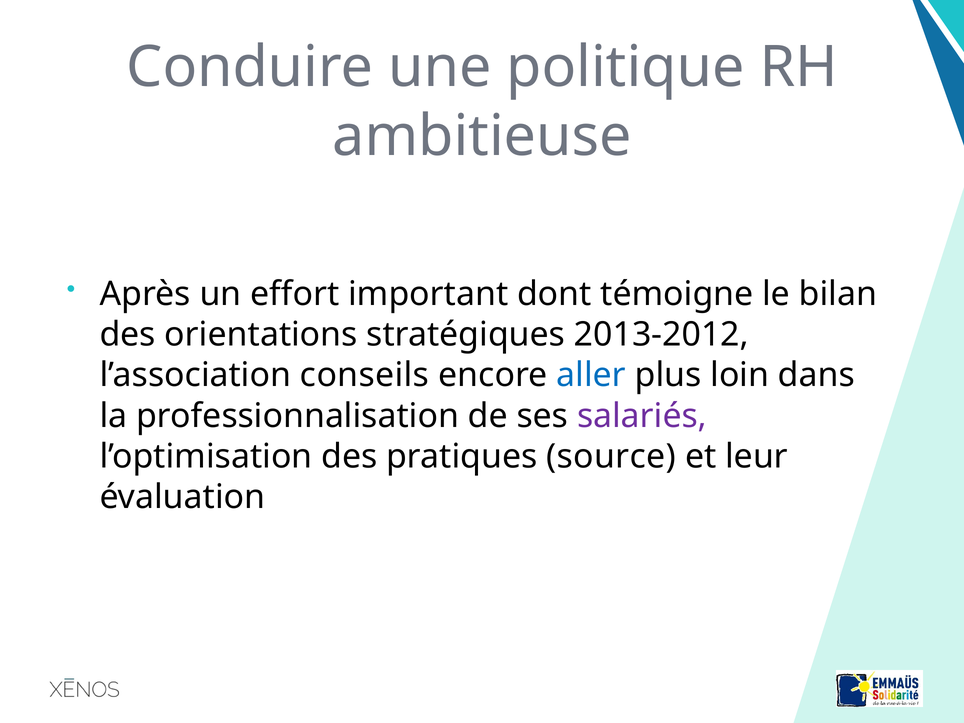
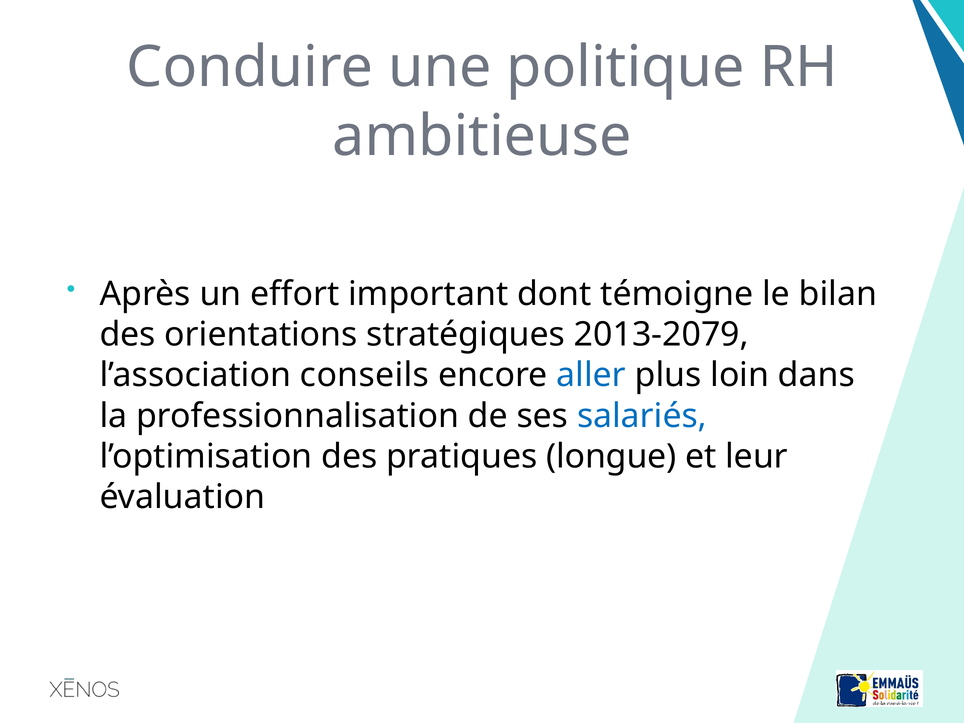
2013-2012: 2013-2012 -> 2013-2079
salariés colour: purple -> blue
source: source -> longue
